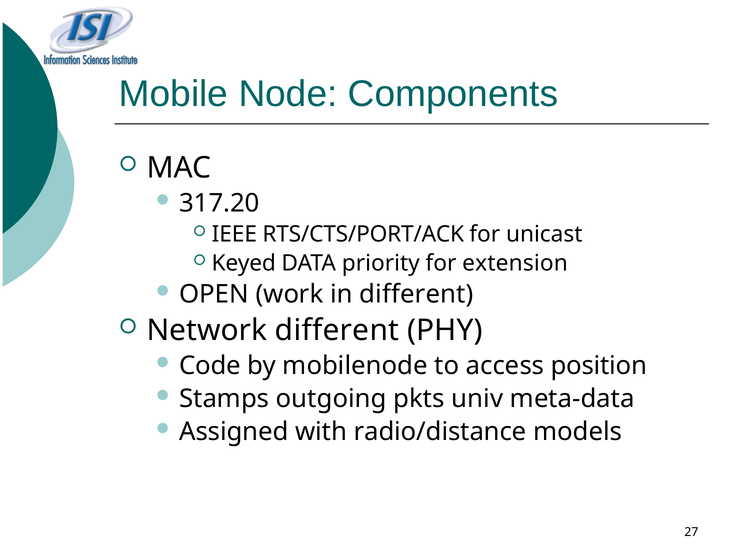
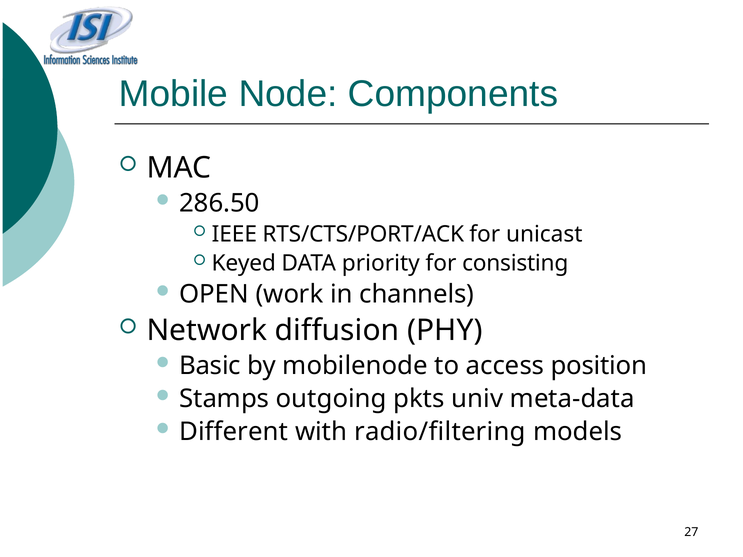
317.20: 317.20 -> 286.50
extension: extension -> consisting
in different: different -> channels
Network different: different -> diffusion
Code: Code -> Basic
Assigned: Assigned -> Different
radio/distance: radio/distance -> radio/filtering
